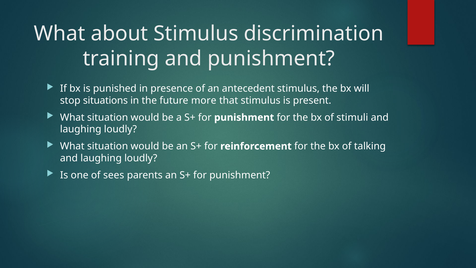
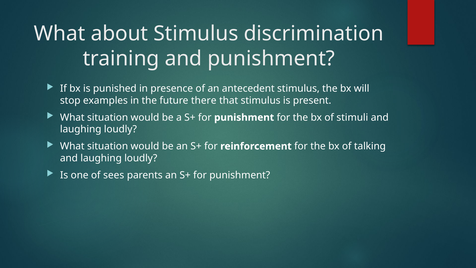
situations: situations -> examples
more: more -> there
